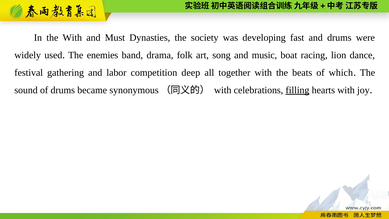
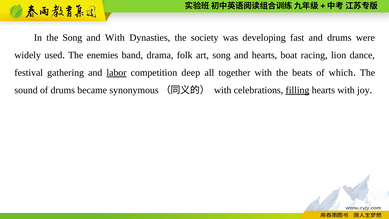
the With: With -> Song
and Must: Must -> With
and music: music -> hearts
labor underline: none -> present
